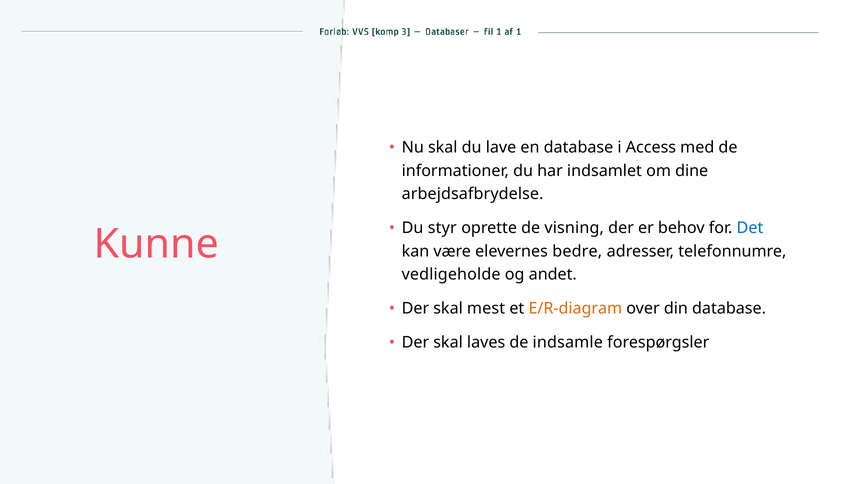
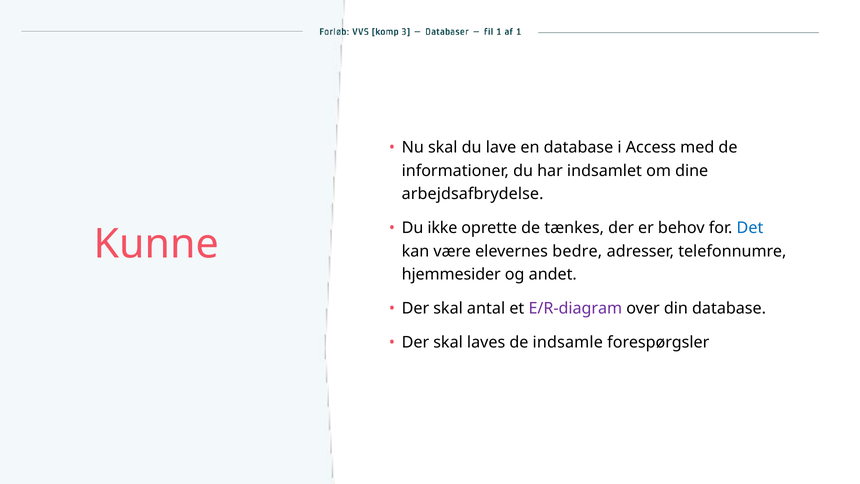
styr: styr -> ikke
visning: visning -> tænkes
vedligeholde: vedligeholde -> hjemmesider
mest: mest -> antal
E/R-diagram colour: orange -> purple
